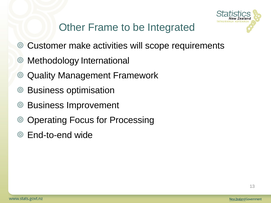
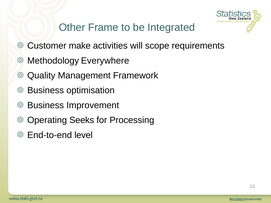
International: International -> Everywhere
Focus: Focus -> Seeks
wide: wide -> level
